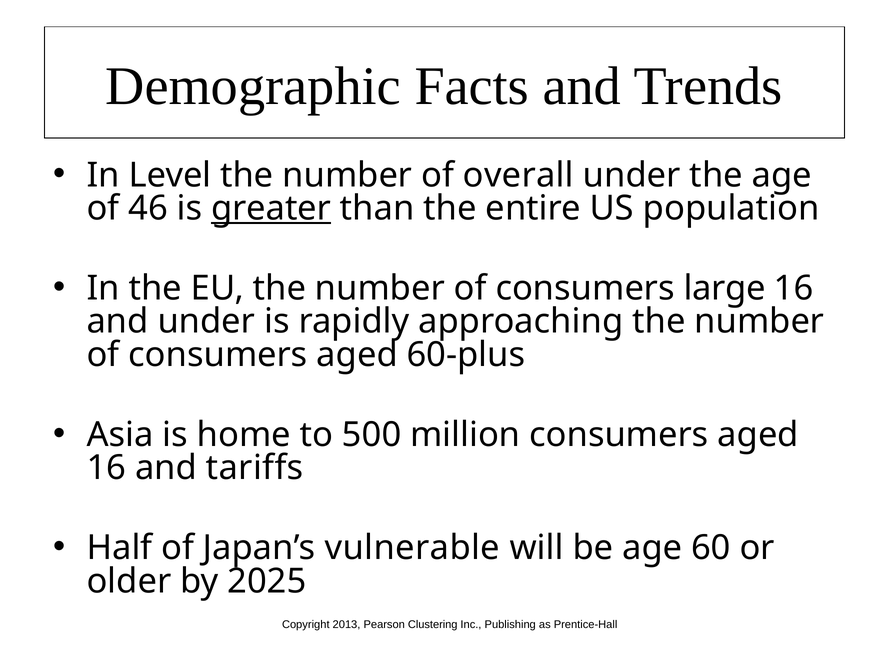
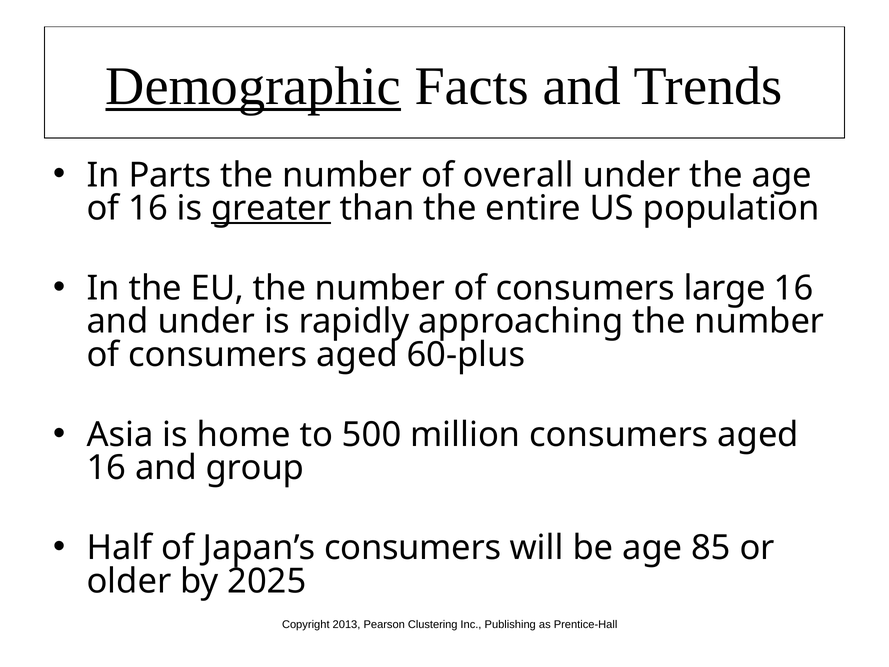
Demographic underline: none -> present
Level: Level -> Parts
of 46: 46 -> 16
tariffs: tariffs -> group
Japan’s vulnerable: vulnerable -> consumers
60: 60 -> 85
